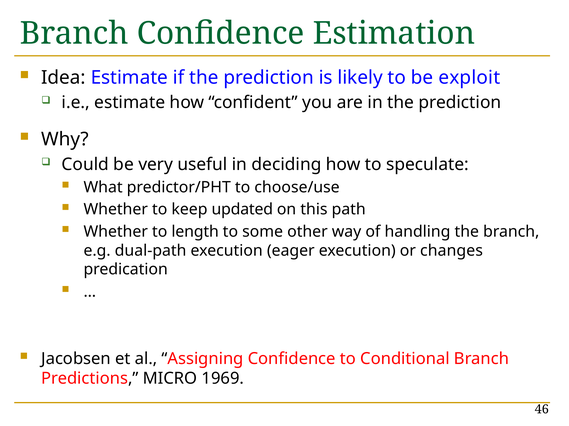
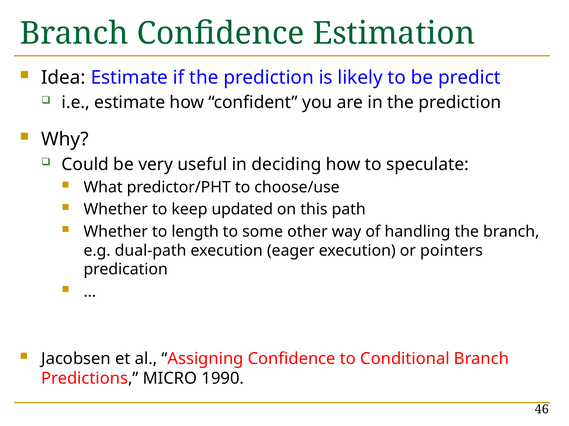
exploit: exploit -> predict
changes: changes -> pointers
1969: 1969 -> 1990
